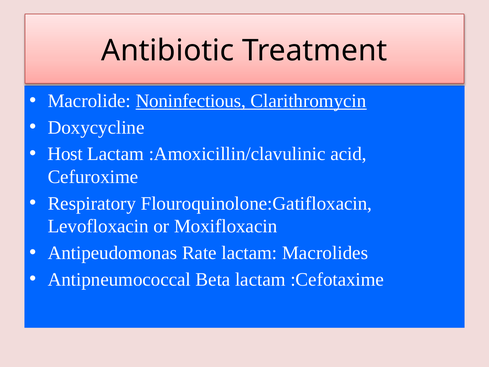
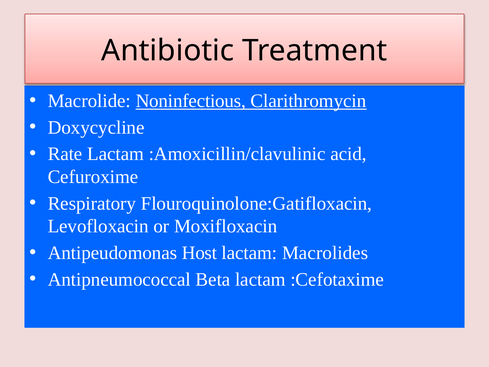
Host: Host -> Rate
Rate: Rate -> Host
